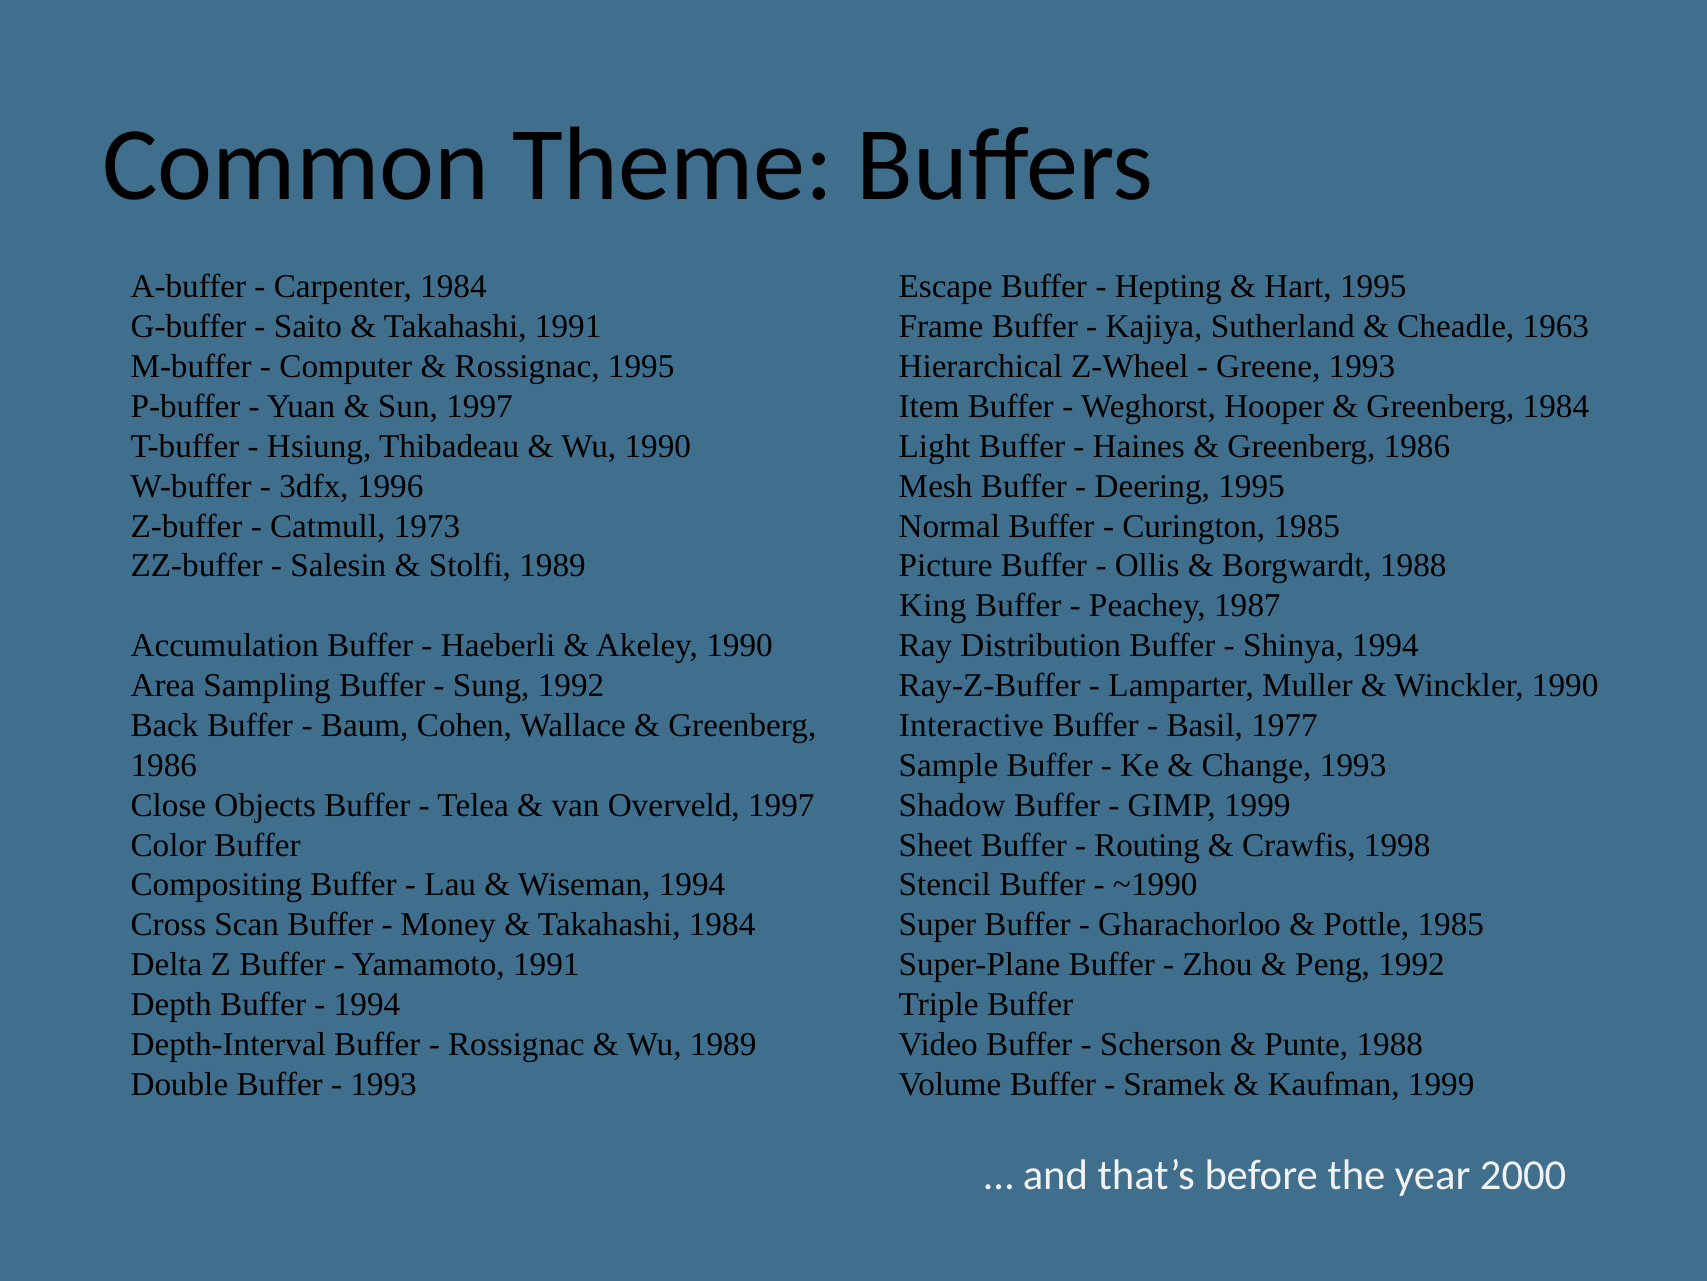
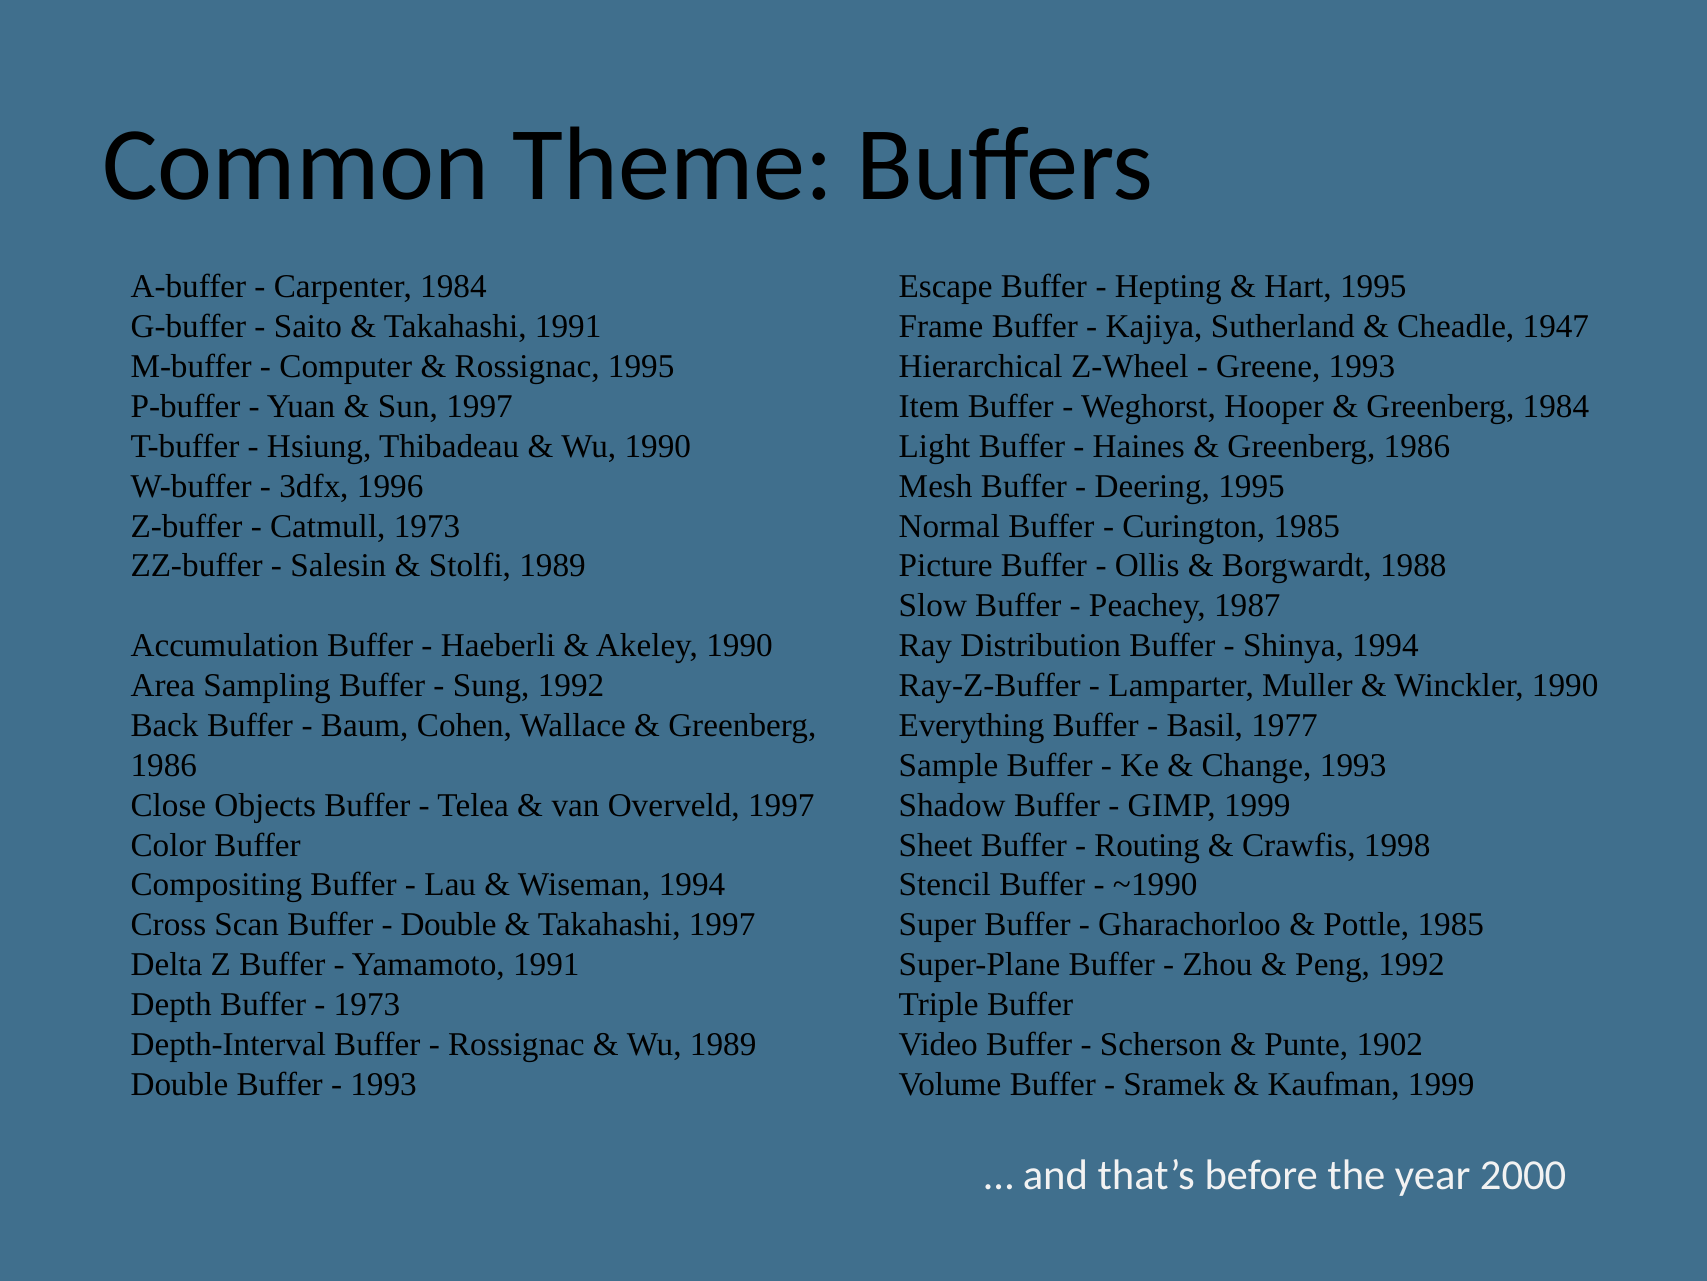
1963: 1963 -> 1947
King: King -> Slow
Interactive: Interactive -> Everything
Money at (448, 924): Money -> Double
Takahashi 1984: 1984 -> 1997
1994 at (367, 1004): 1994 -> 1973
Punte 1988: 1988 -> 1902
